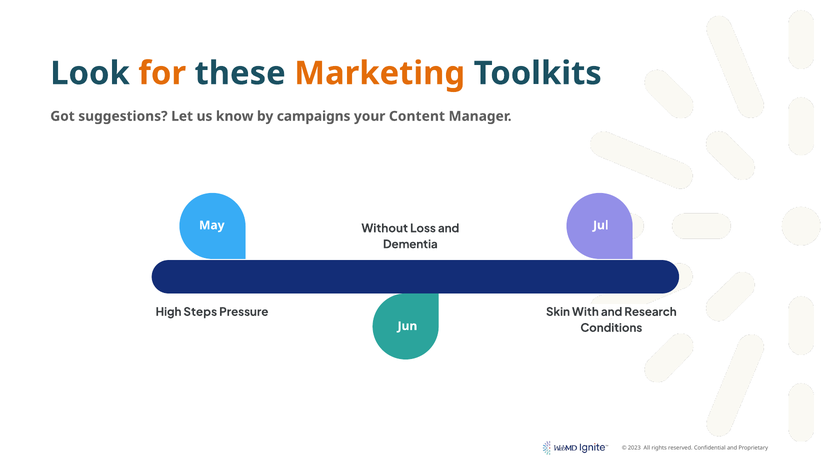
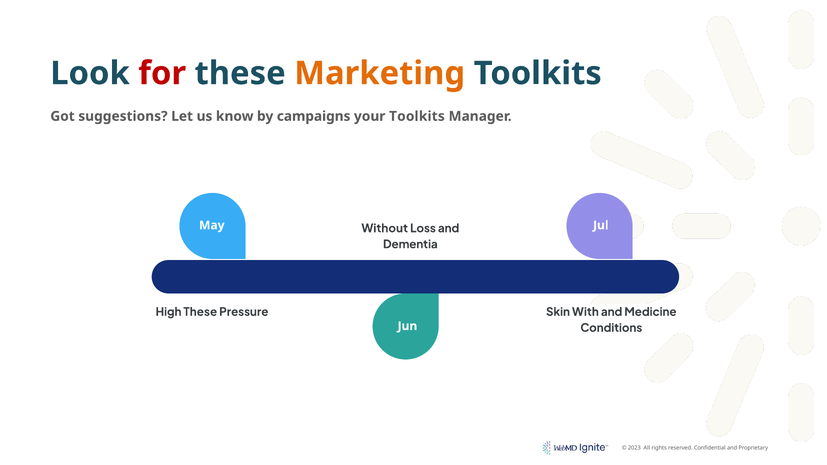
for colour: orange -> red
your Content: Content -> Toolkits
High Steps: Steps -> These
Research: Research -> Medicine
